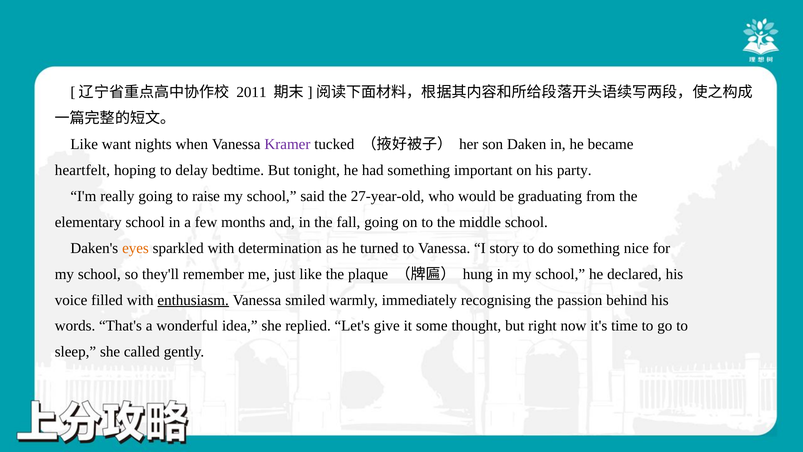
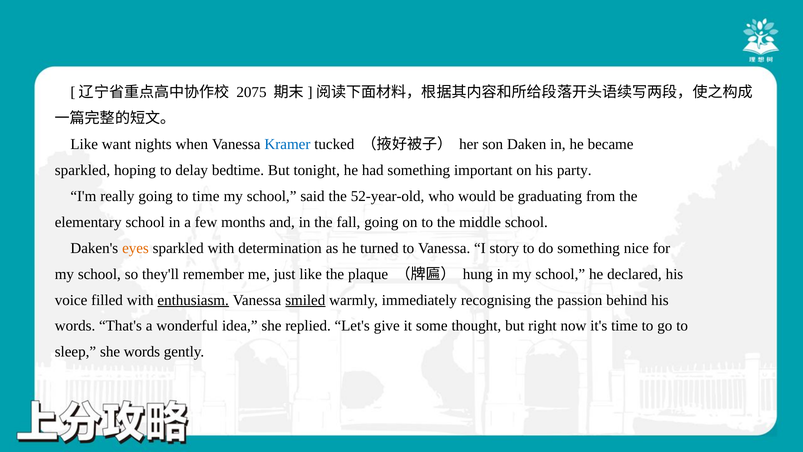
2011: 2011 -> 2075
Kramer colour: purple -> blue
heartfelt at (82, 170): heartfelt -> sparkled
to raise: raise -> time
27-year-old: 27-year-old -> 52-year-old
smiled underline: none -> present
she called: called -> words
